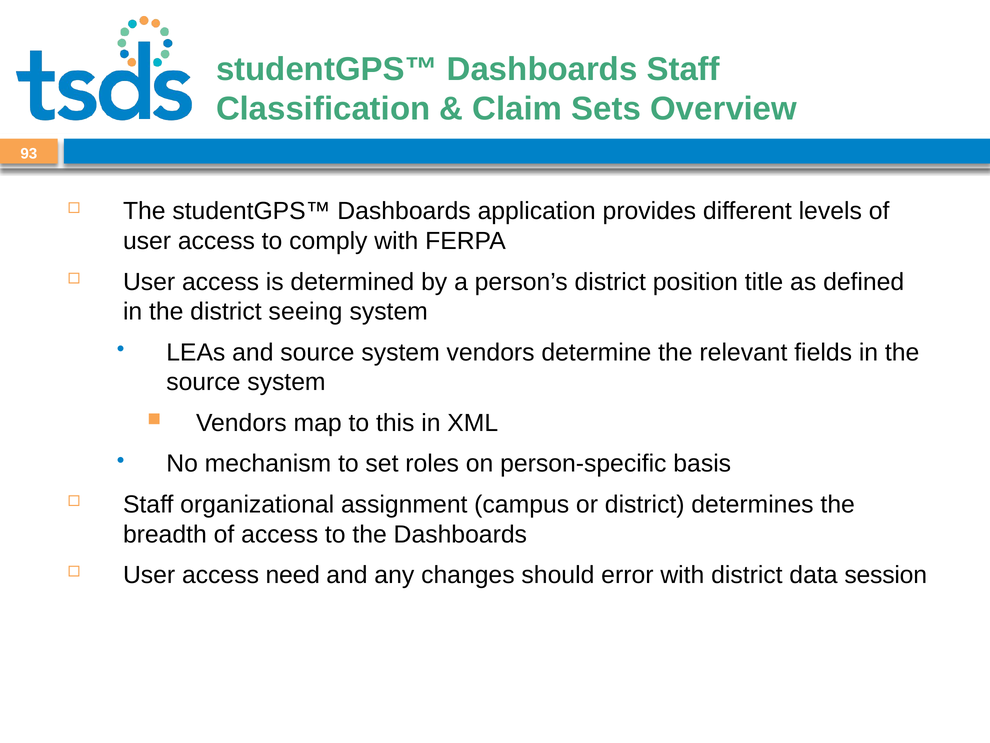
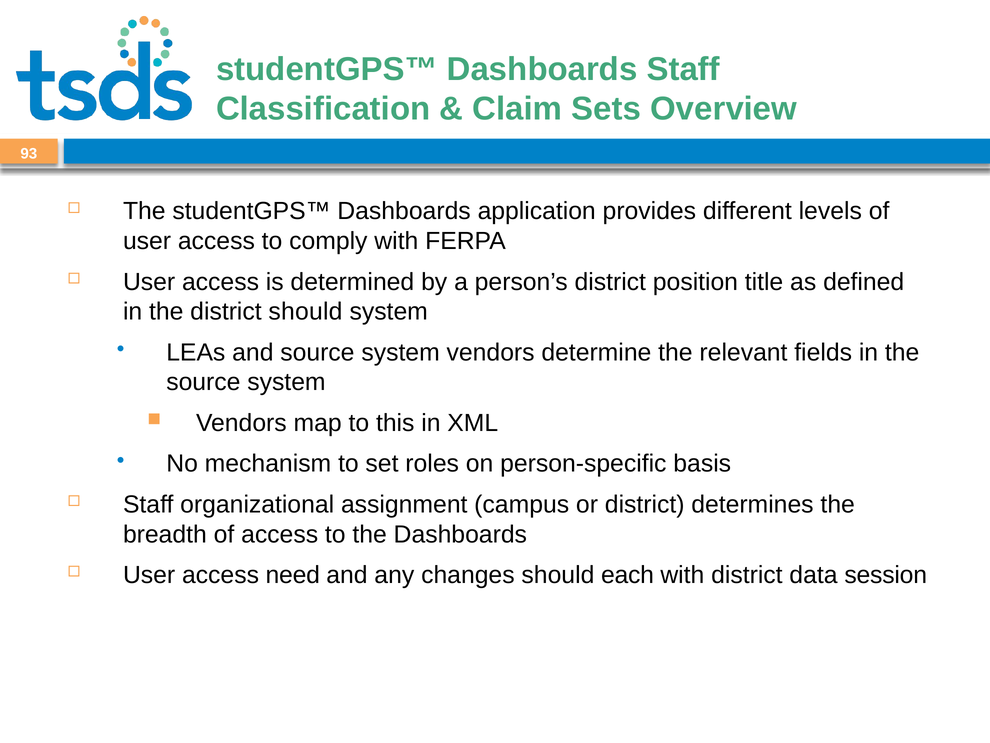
district seeing: seeing -> should
error: error -> each
